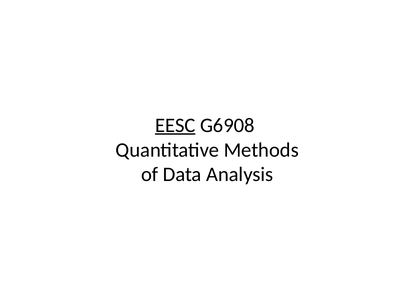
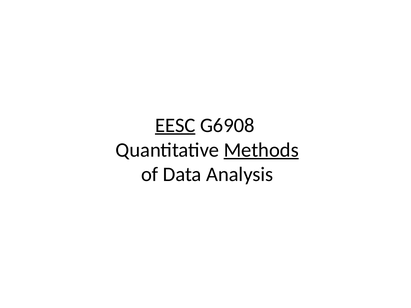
Methods underline: none -> present
